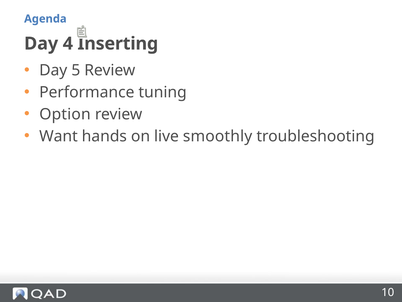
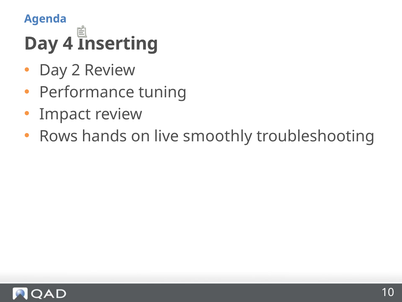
5: 5 -> 2
Option: Option -> Impact
Want: Want -> Rows
